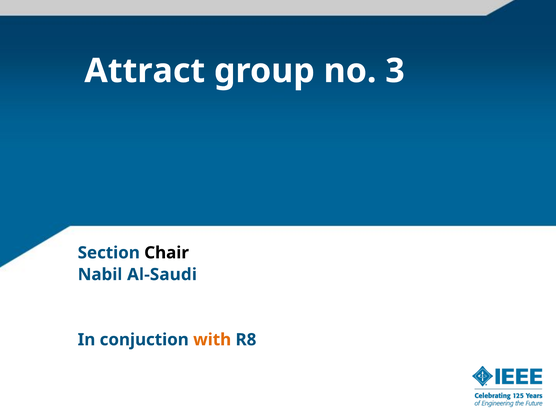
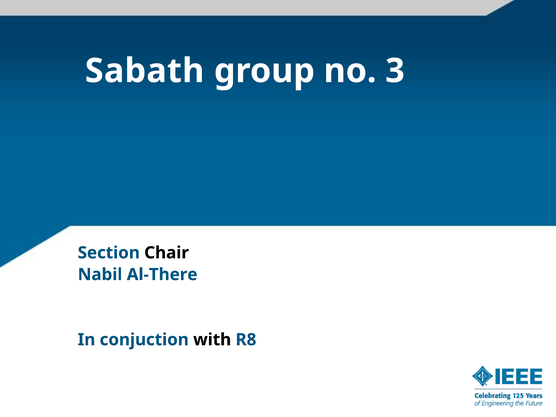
Attract: Attract -> Sabath
Al-Saudi: Al-Saudi -> Al-There
with colour: orange -> black
